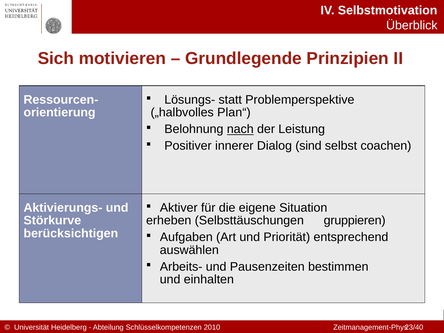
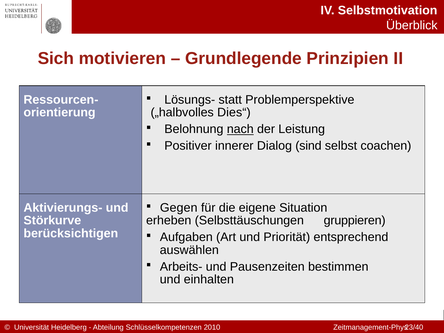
Plan“: Plan“ -> Dies“
Aktiver: Aktiver -> Gegen
